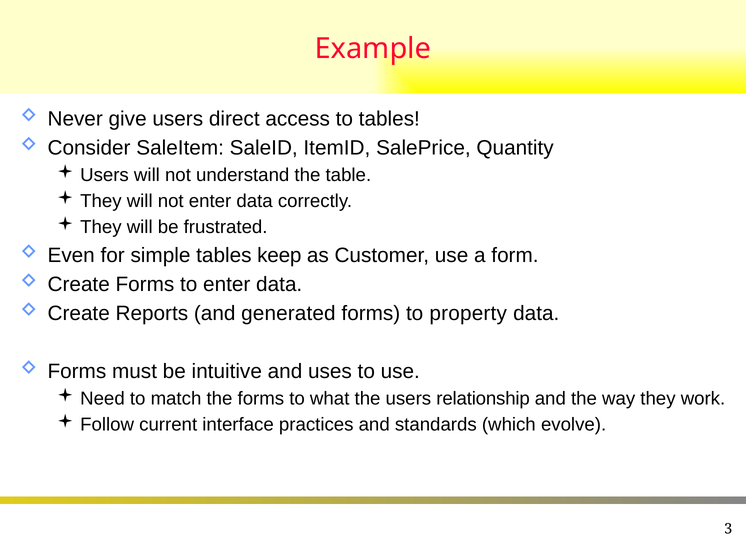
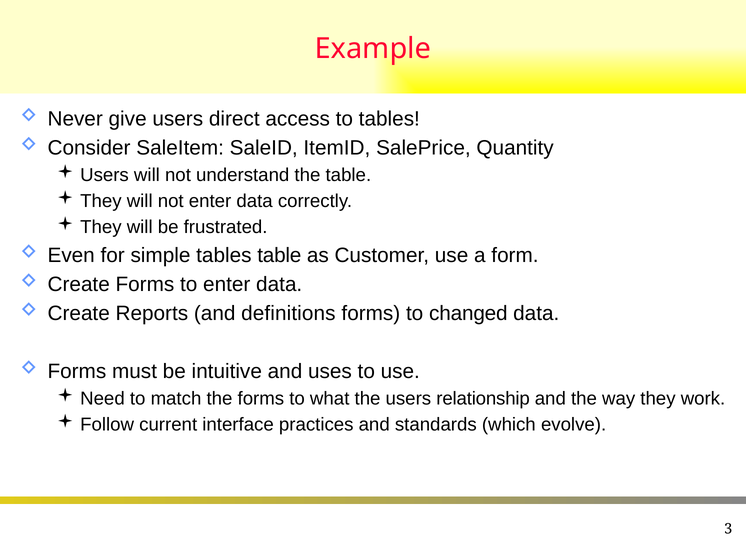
tables keep: keep -> table
generated: generated -> definitions
property: property -> changed
